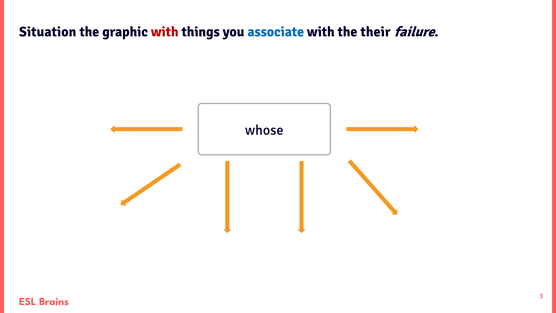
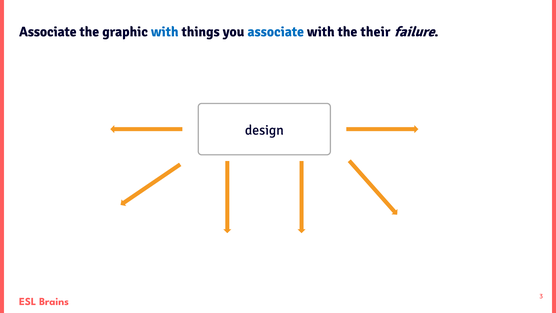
Situation at (48, 32): Situation -> Associate
with at (165, 32) colour: red -> blue
whose: whose -> design
